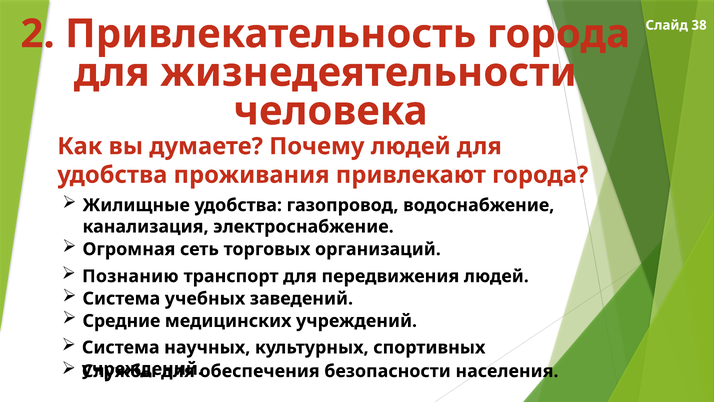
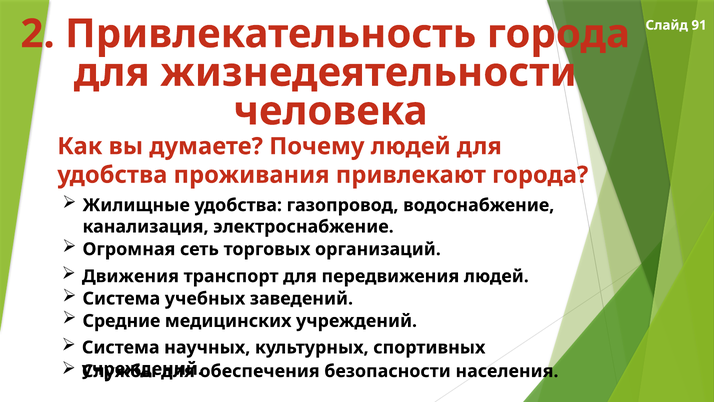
38: 38 -> 91
Познанию: Познанию -> Движения
